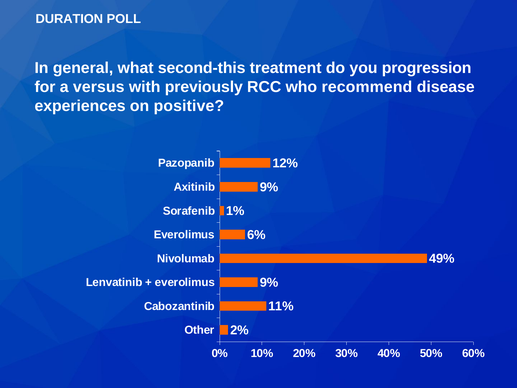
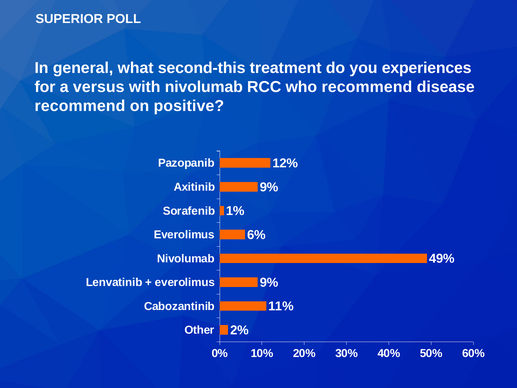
DURATION: DURATION -> SUPERIOR
progression: progression -> experiences
with previously: previously -> nivolumab
experiences at (80, 106): experiences -> recommend
